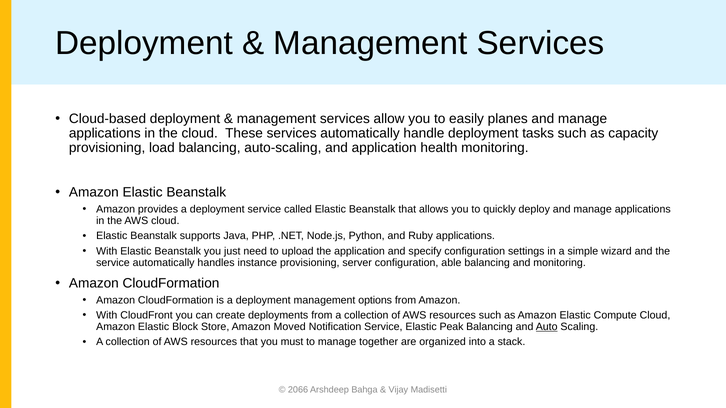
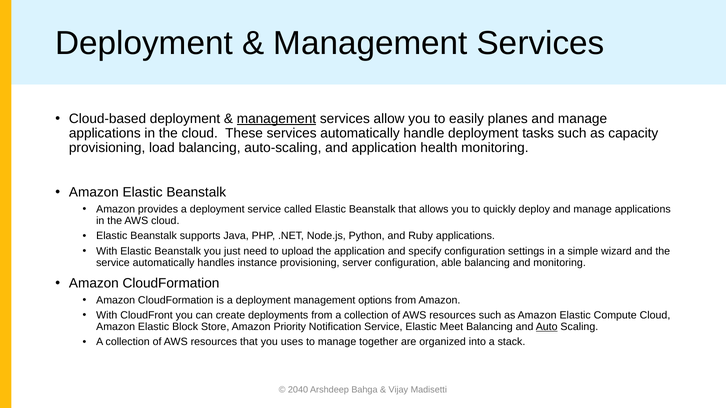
management at (276, 119) underline: none -> present
Moved: Moved -> Priority
Peak: Peak -> Meet
must: must -> uses
2066: 2066 -> 2040
